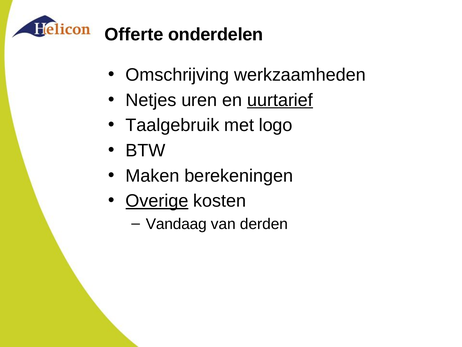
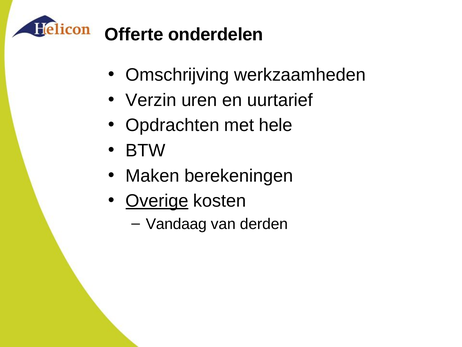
Netjes: Netjes -> Verzin
uurtarief underline: present -> none
Taalgebruik: Taalgebruik -> Opdrachten
logo: logo -> hele
